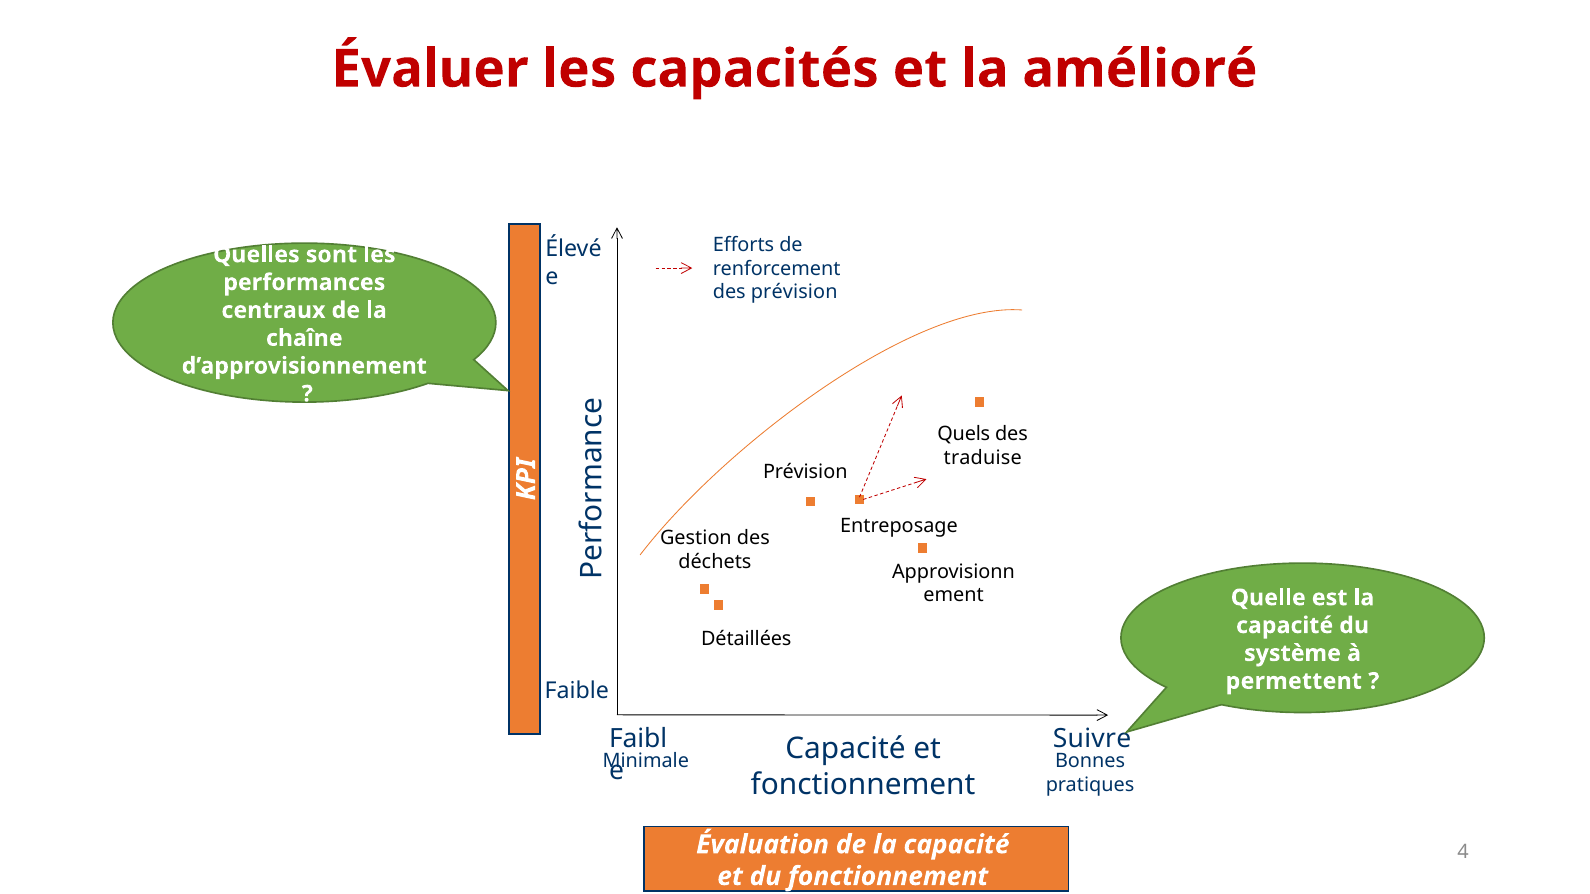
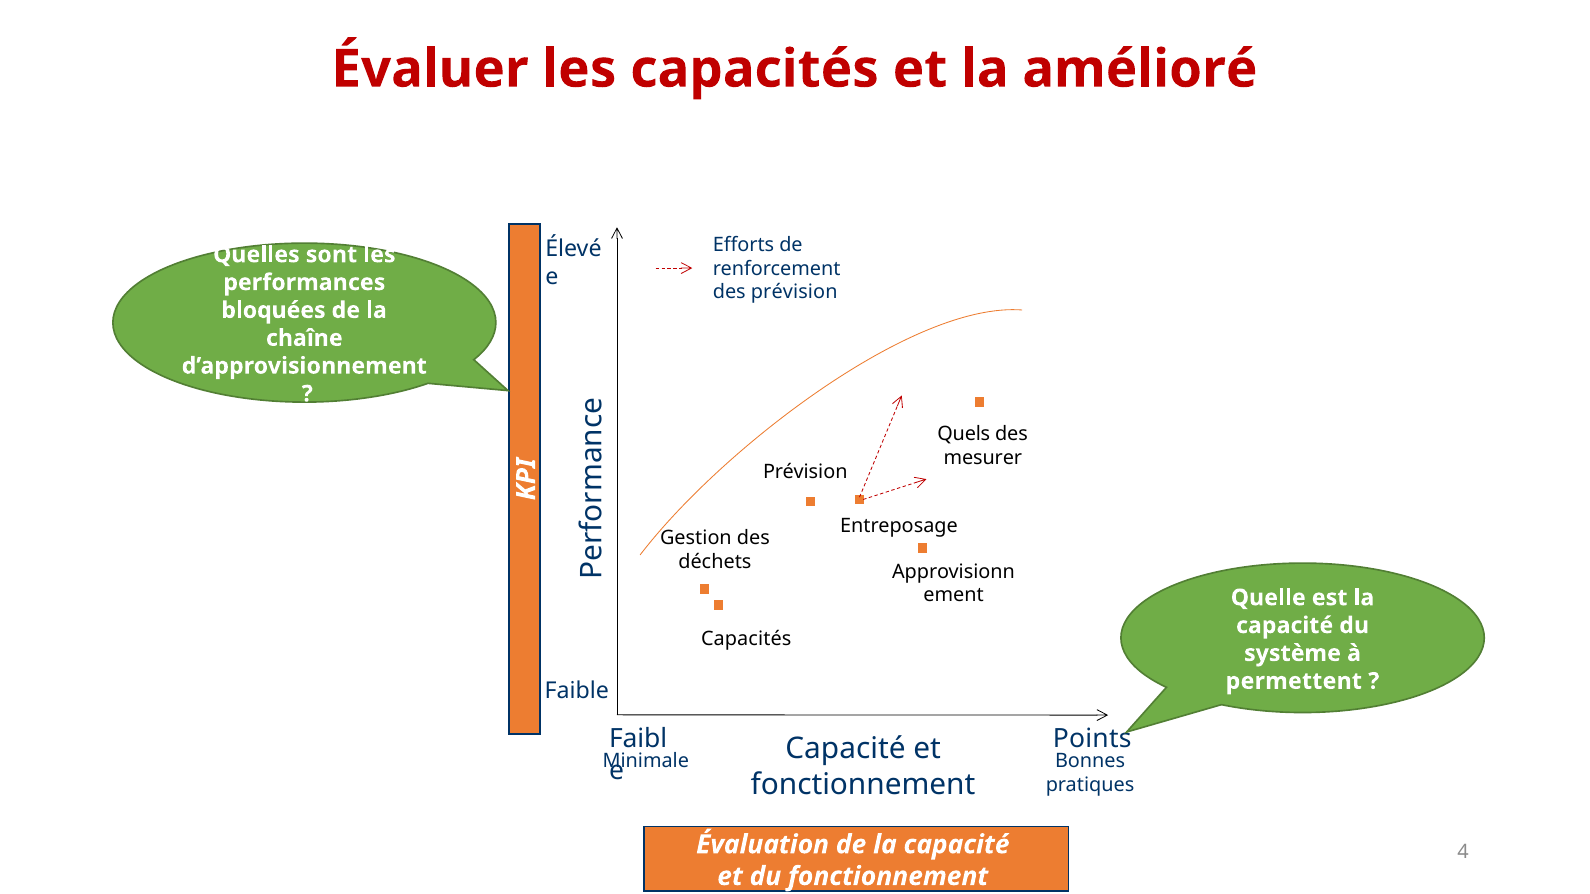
centraux: centraux -> bloquées
traduise: traduise -> mesurer
Détaillées at (746, 639): Détaillées -> Capacités
Suivre: Suivre -> Points
